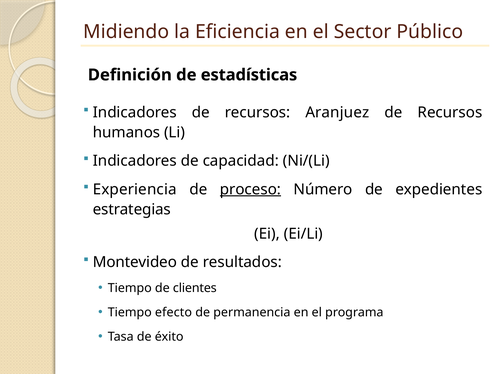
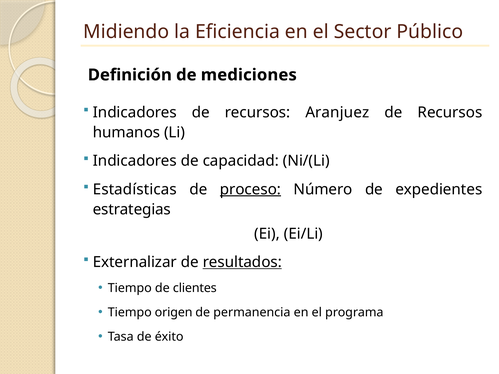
estadísticas: estadísticas -> mediciones
Experiencia: Experiencia -> Estadísticas
Montevideo: Montevideo -> Externalizar
resultados underline: none -> present
efecto: efecto -> origen
